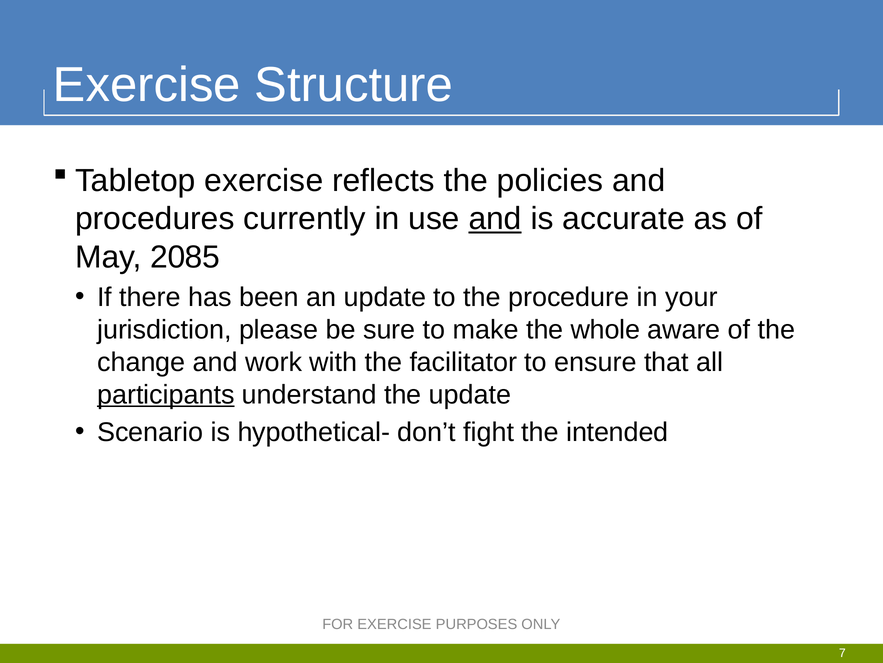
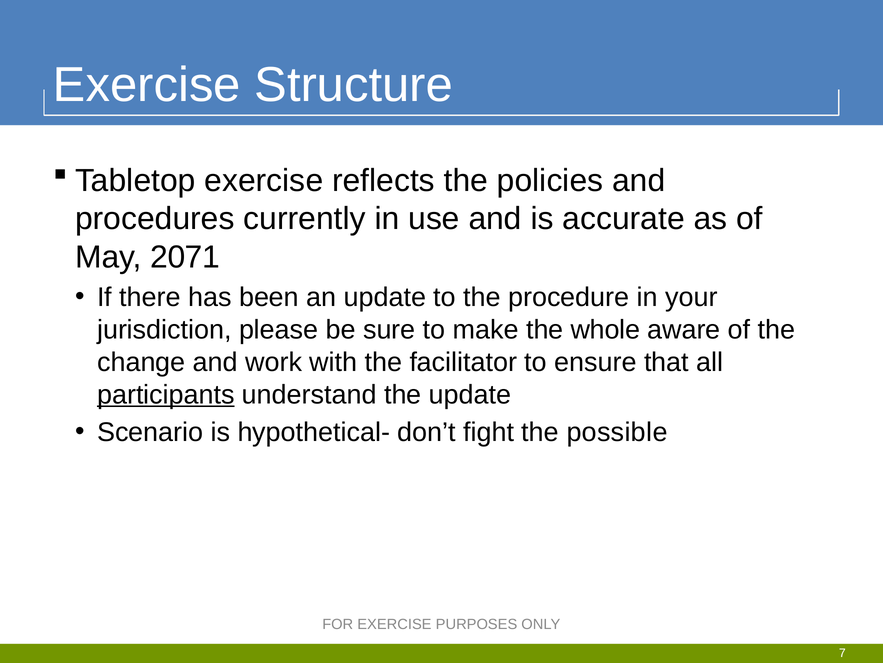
and at (495, 219) underline: present -> none
2085: 2085 -> 2071
intended: intended -> possible
